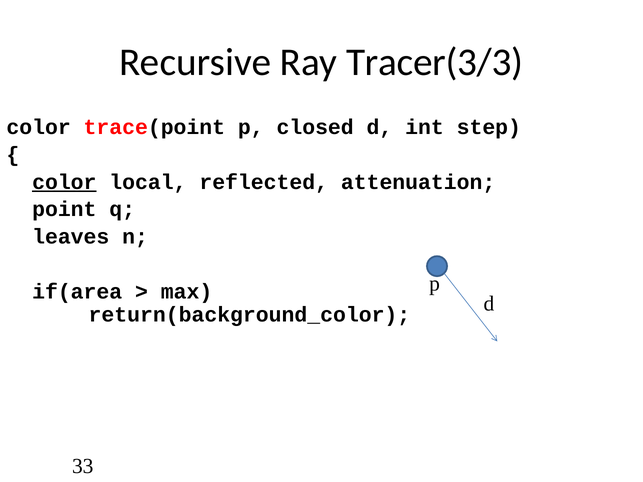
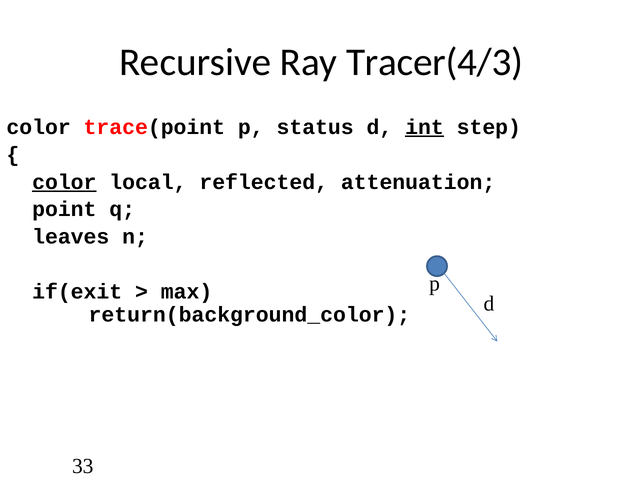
Tracer(3/3: Tracer(3/3 -> Tracer(4/3
closed: closed -> status
int underline: none -> present
if(area: if(area -> if(exit
